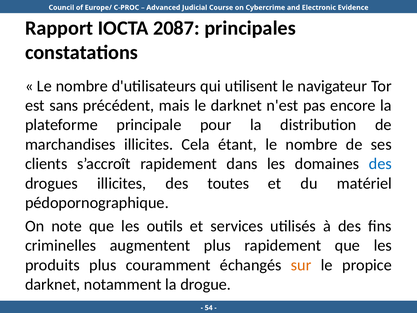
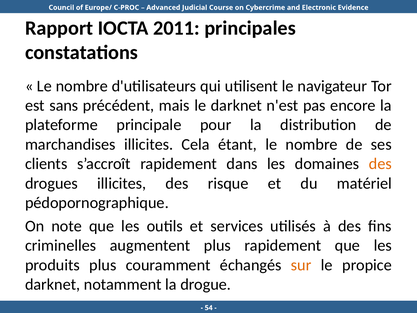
2087: 2087 -> 2011
des at (380, 164) colour: blue -> orange
toutes: toutes -> risque
